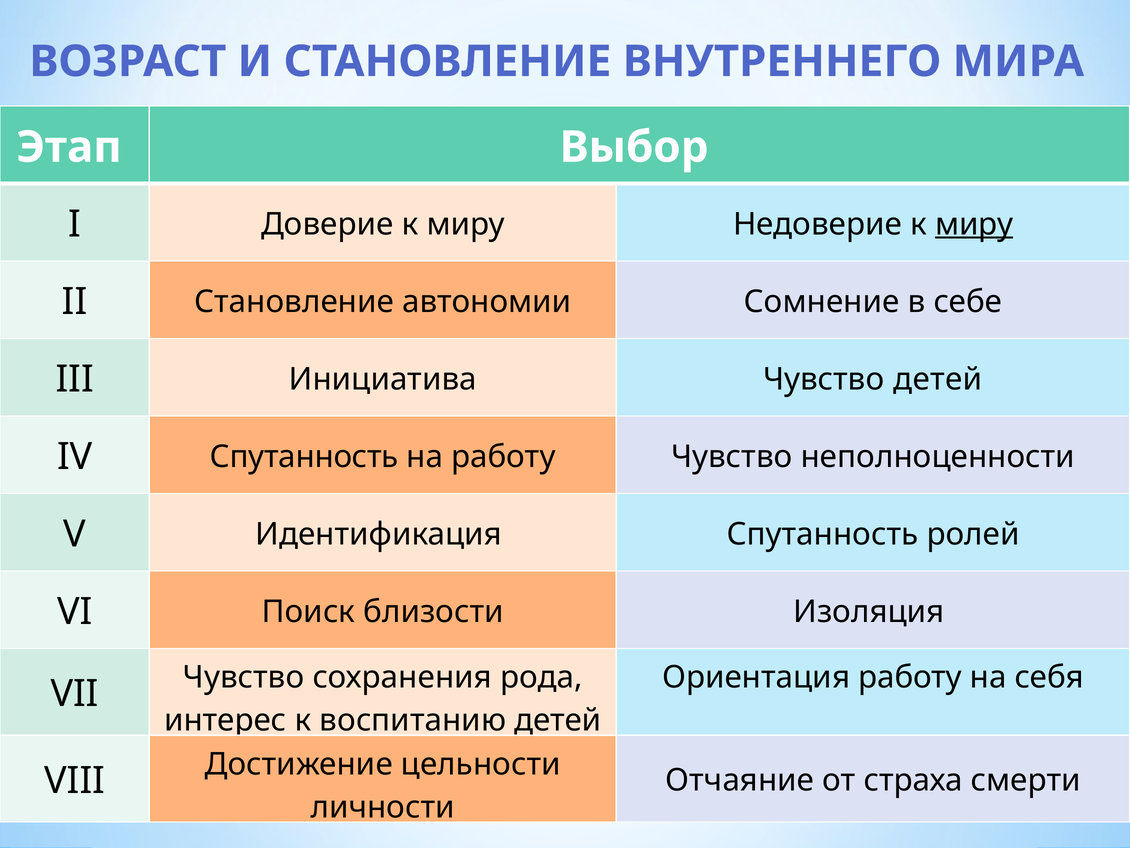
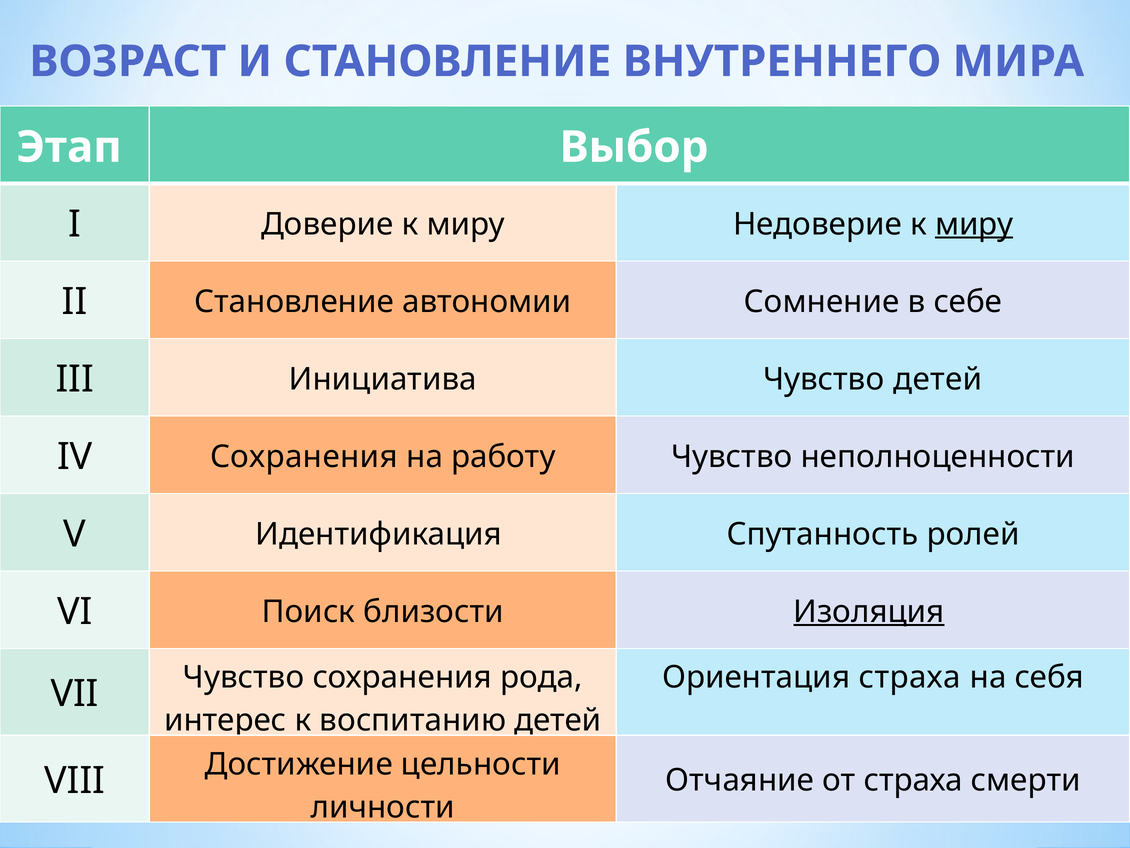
IV Спутанность: Спутанность -> Сохранения
Изоляция underline: none -> present
Ориентация работу: работу -> страха
